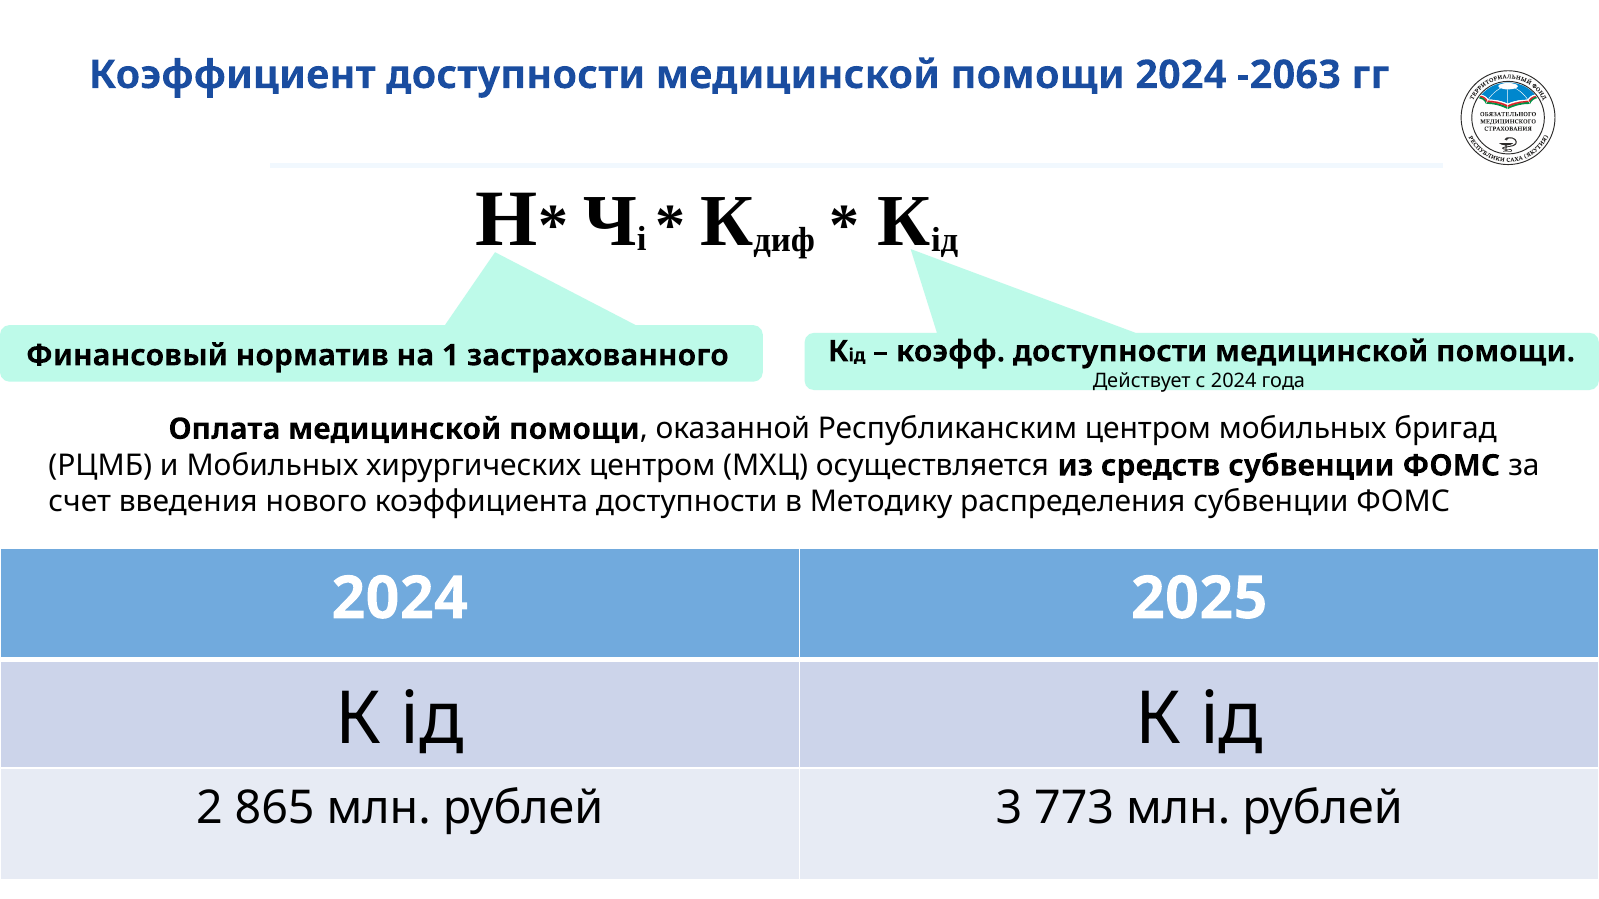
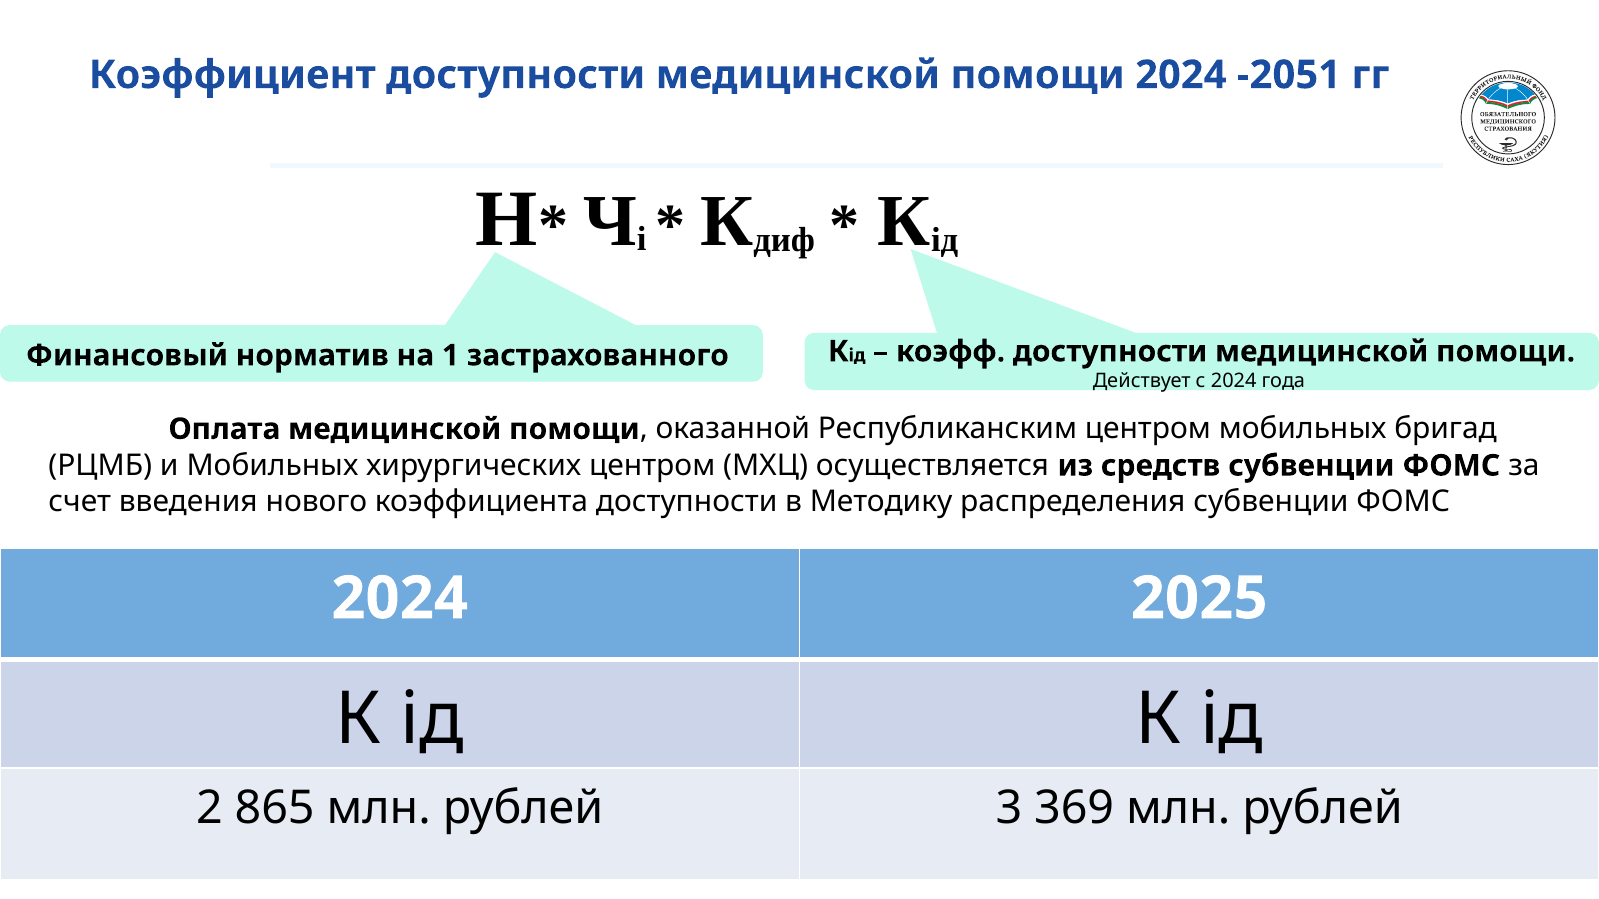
-2063: -2063 -> -2051
773: 773 -> 369
